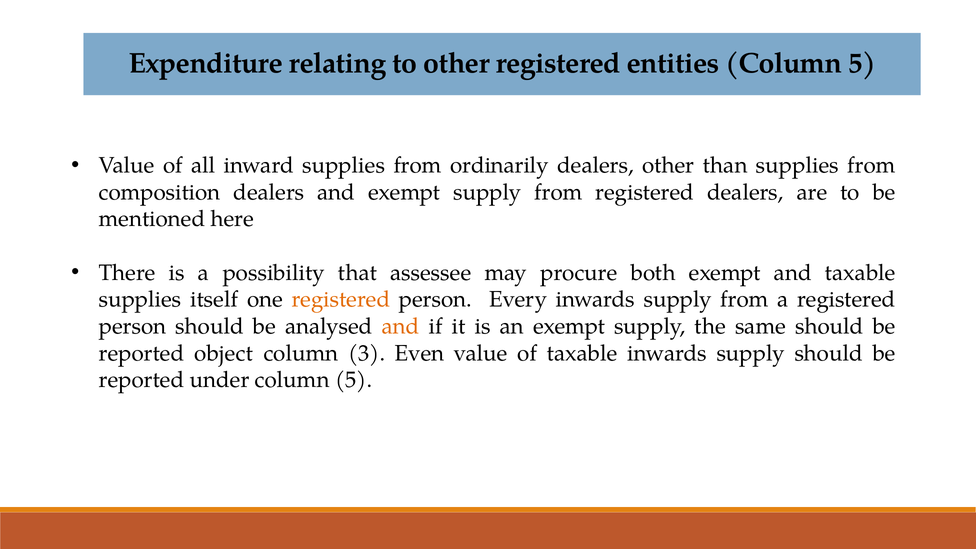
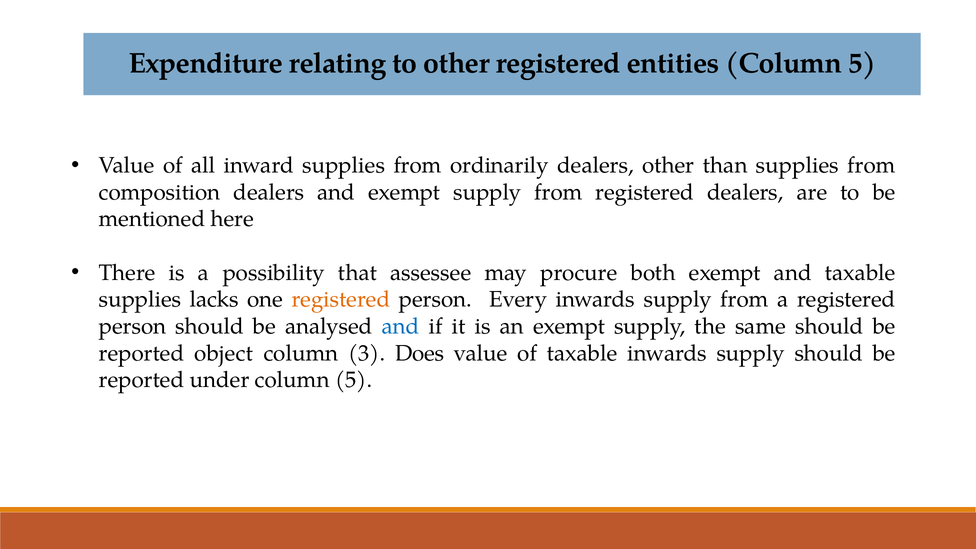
itself: itself -> lacks
and at (401, 326) colour: orange -> blue
Even: Even -> Does
